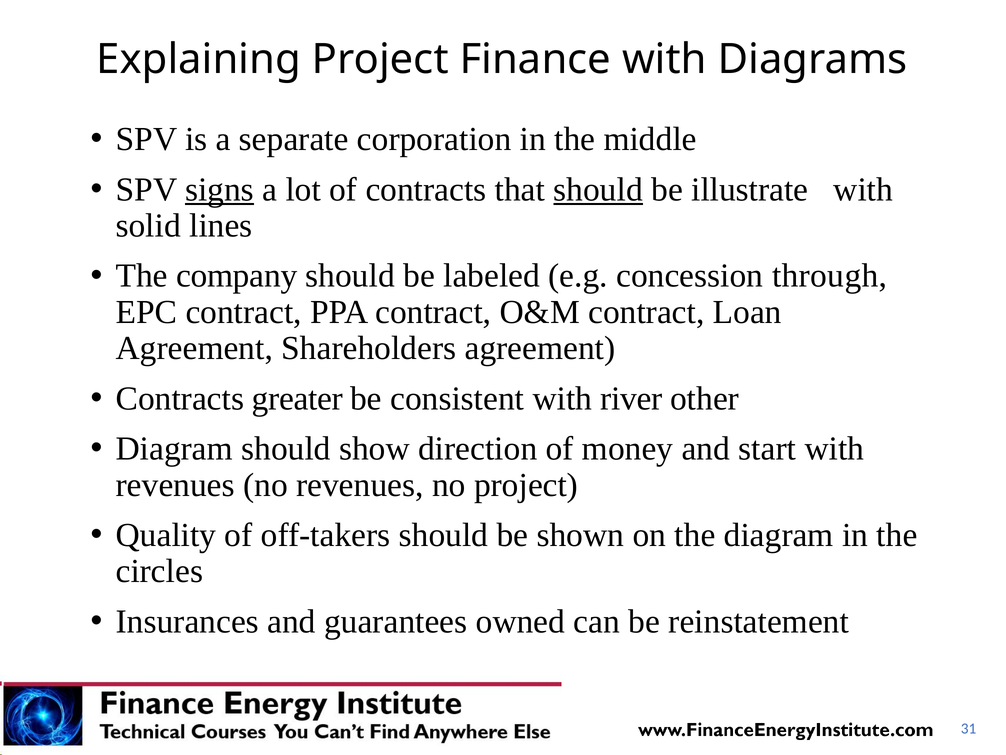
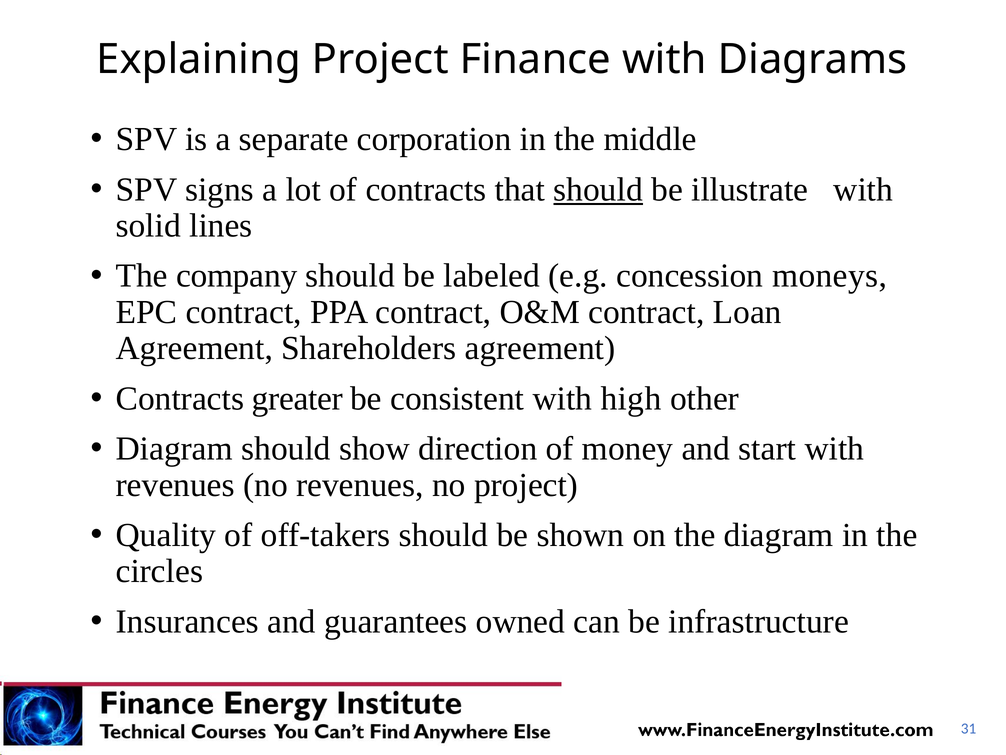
signs underline: present -> none
through: through -> moneys
river: river -> high
reinstatement: reinstatement -> infrastructure
